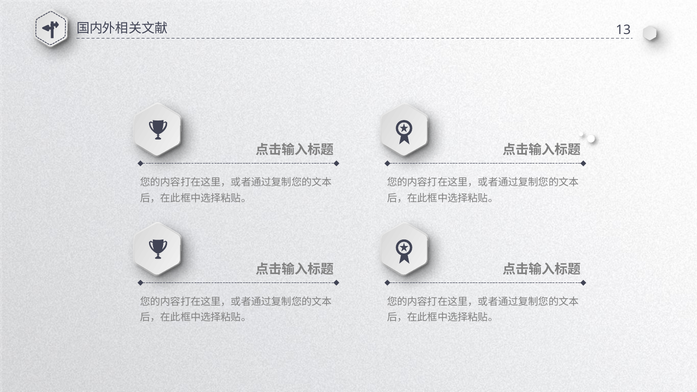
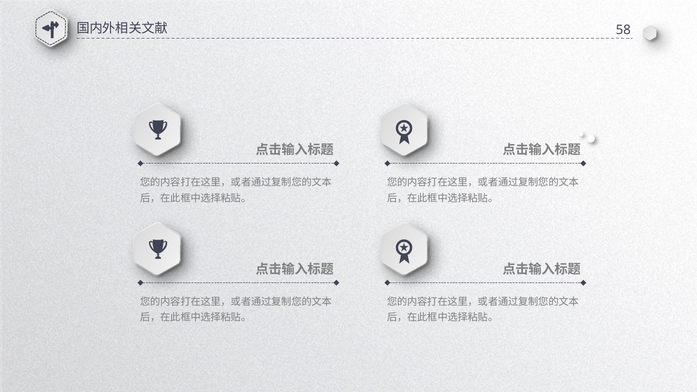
13: 13 -> 58
